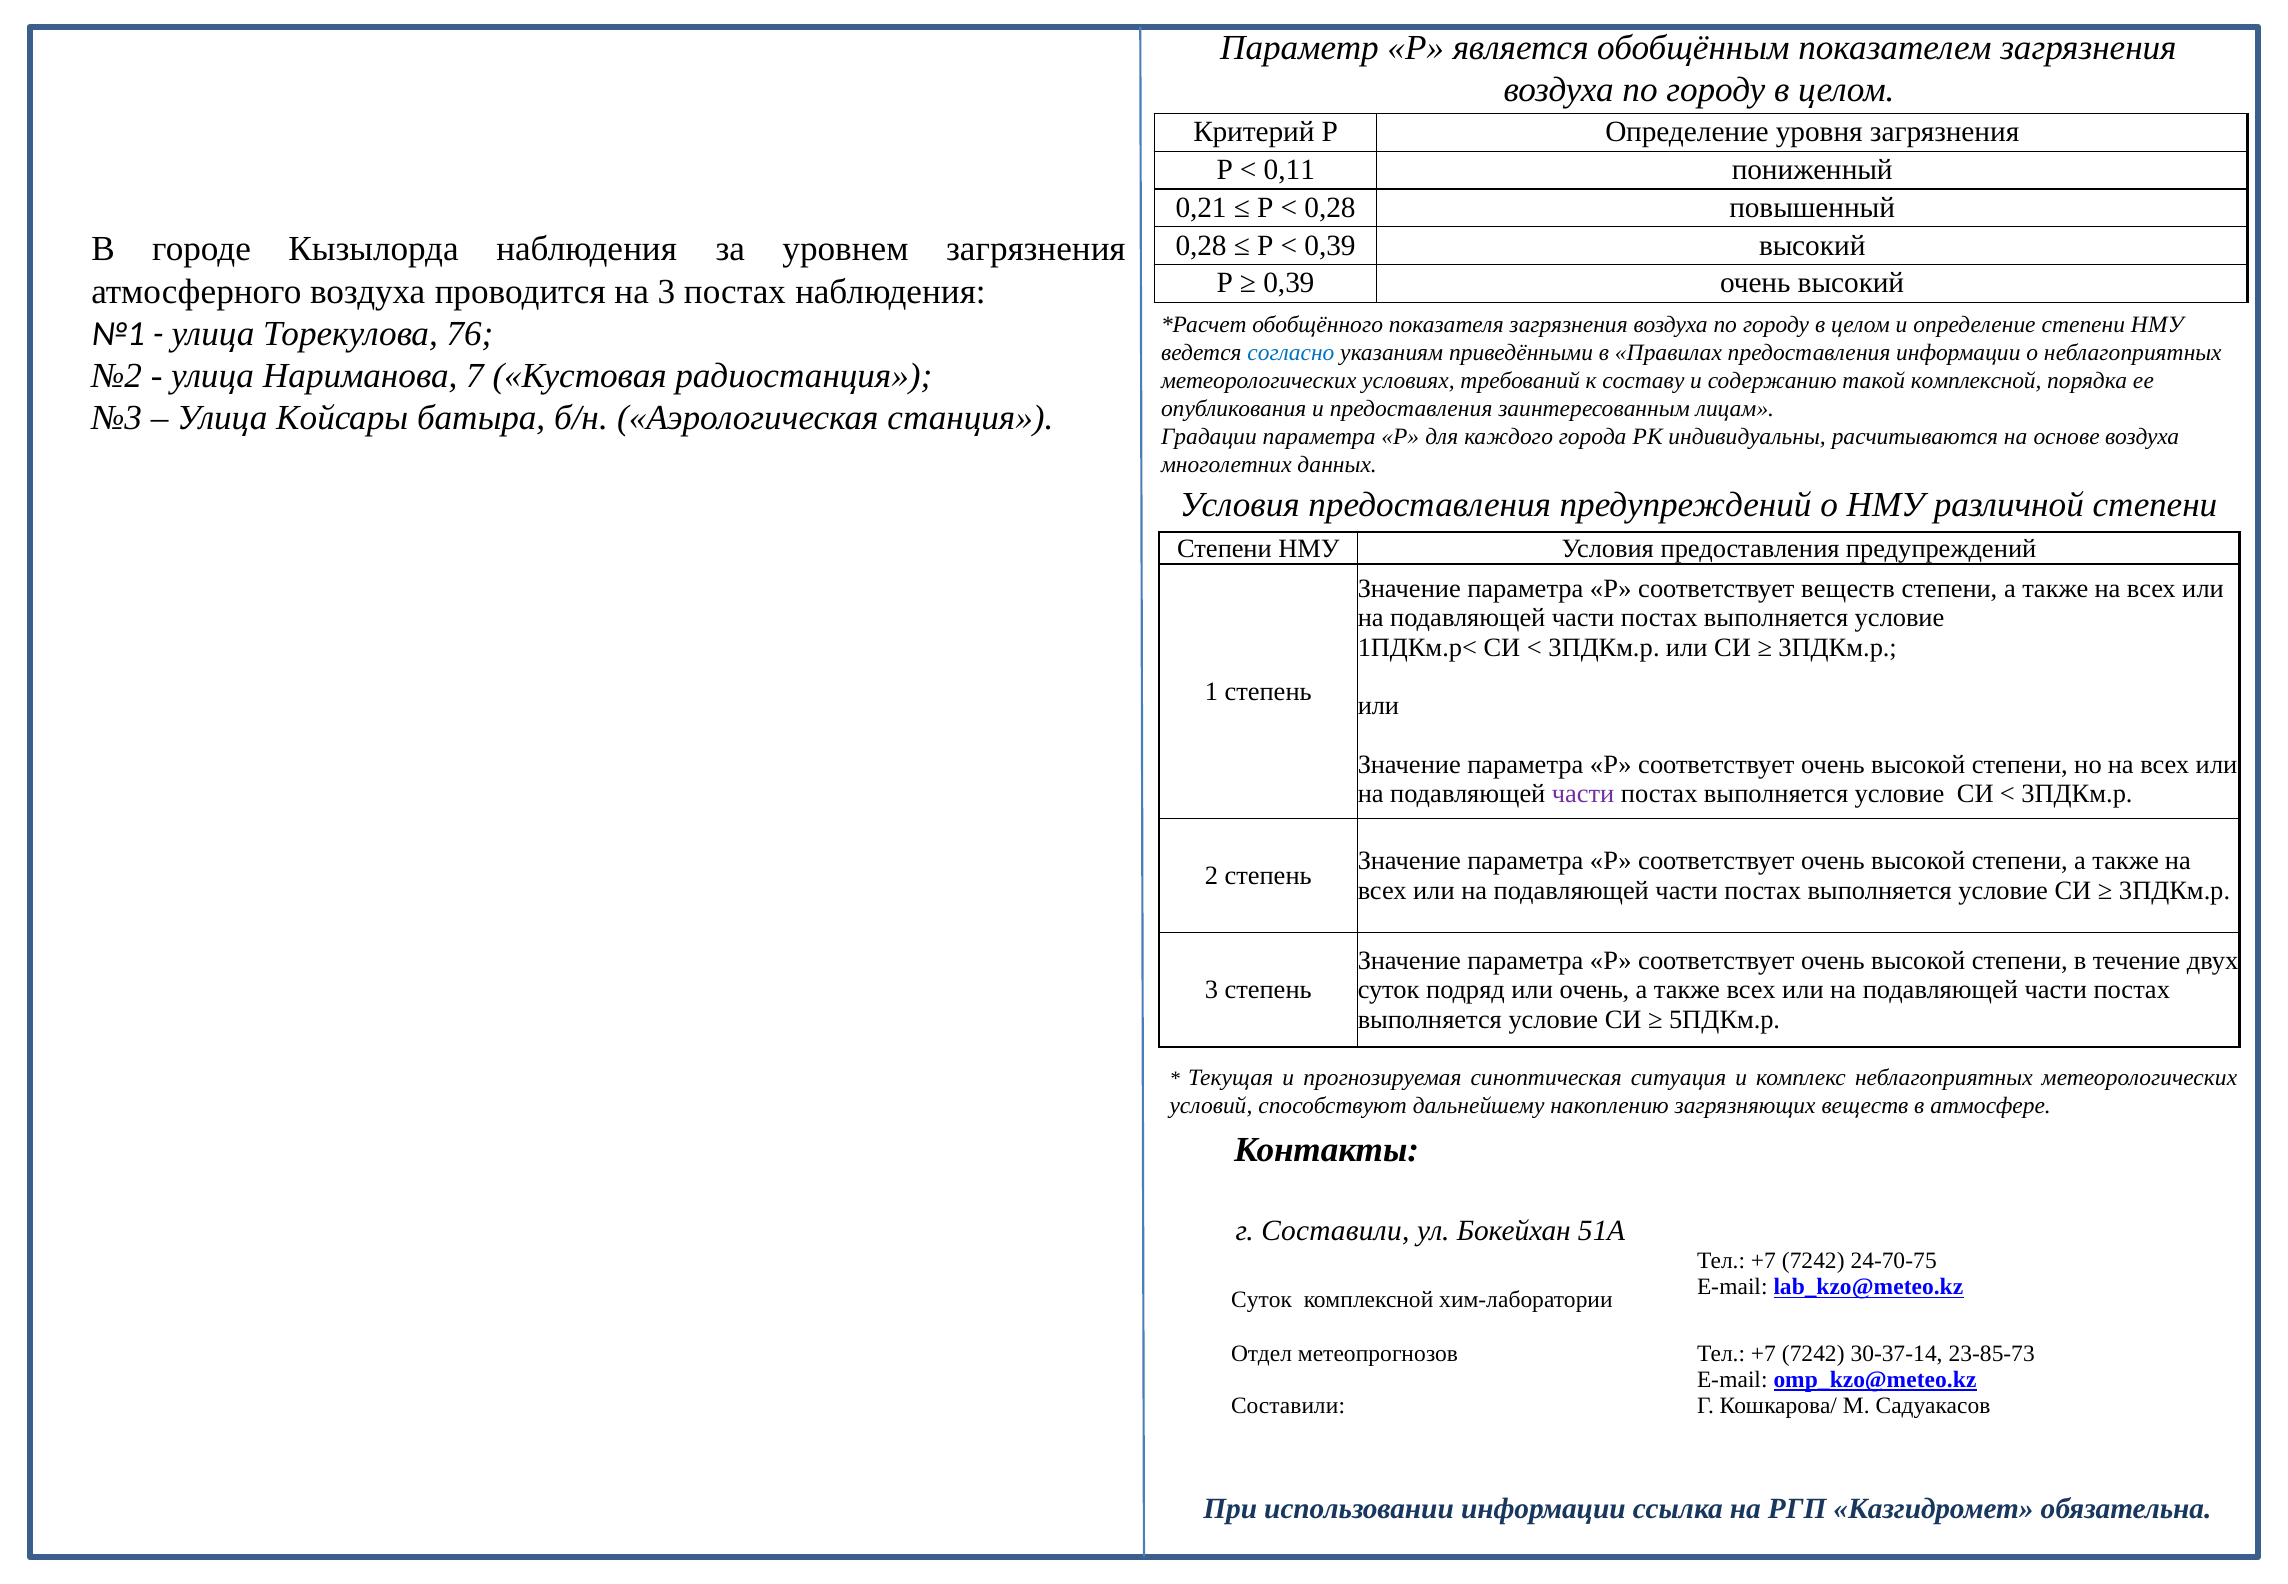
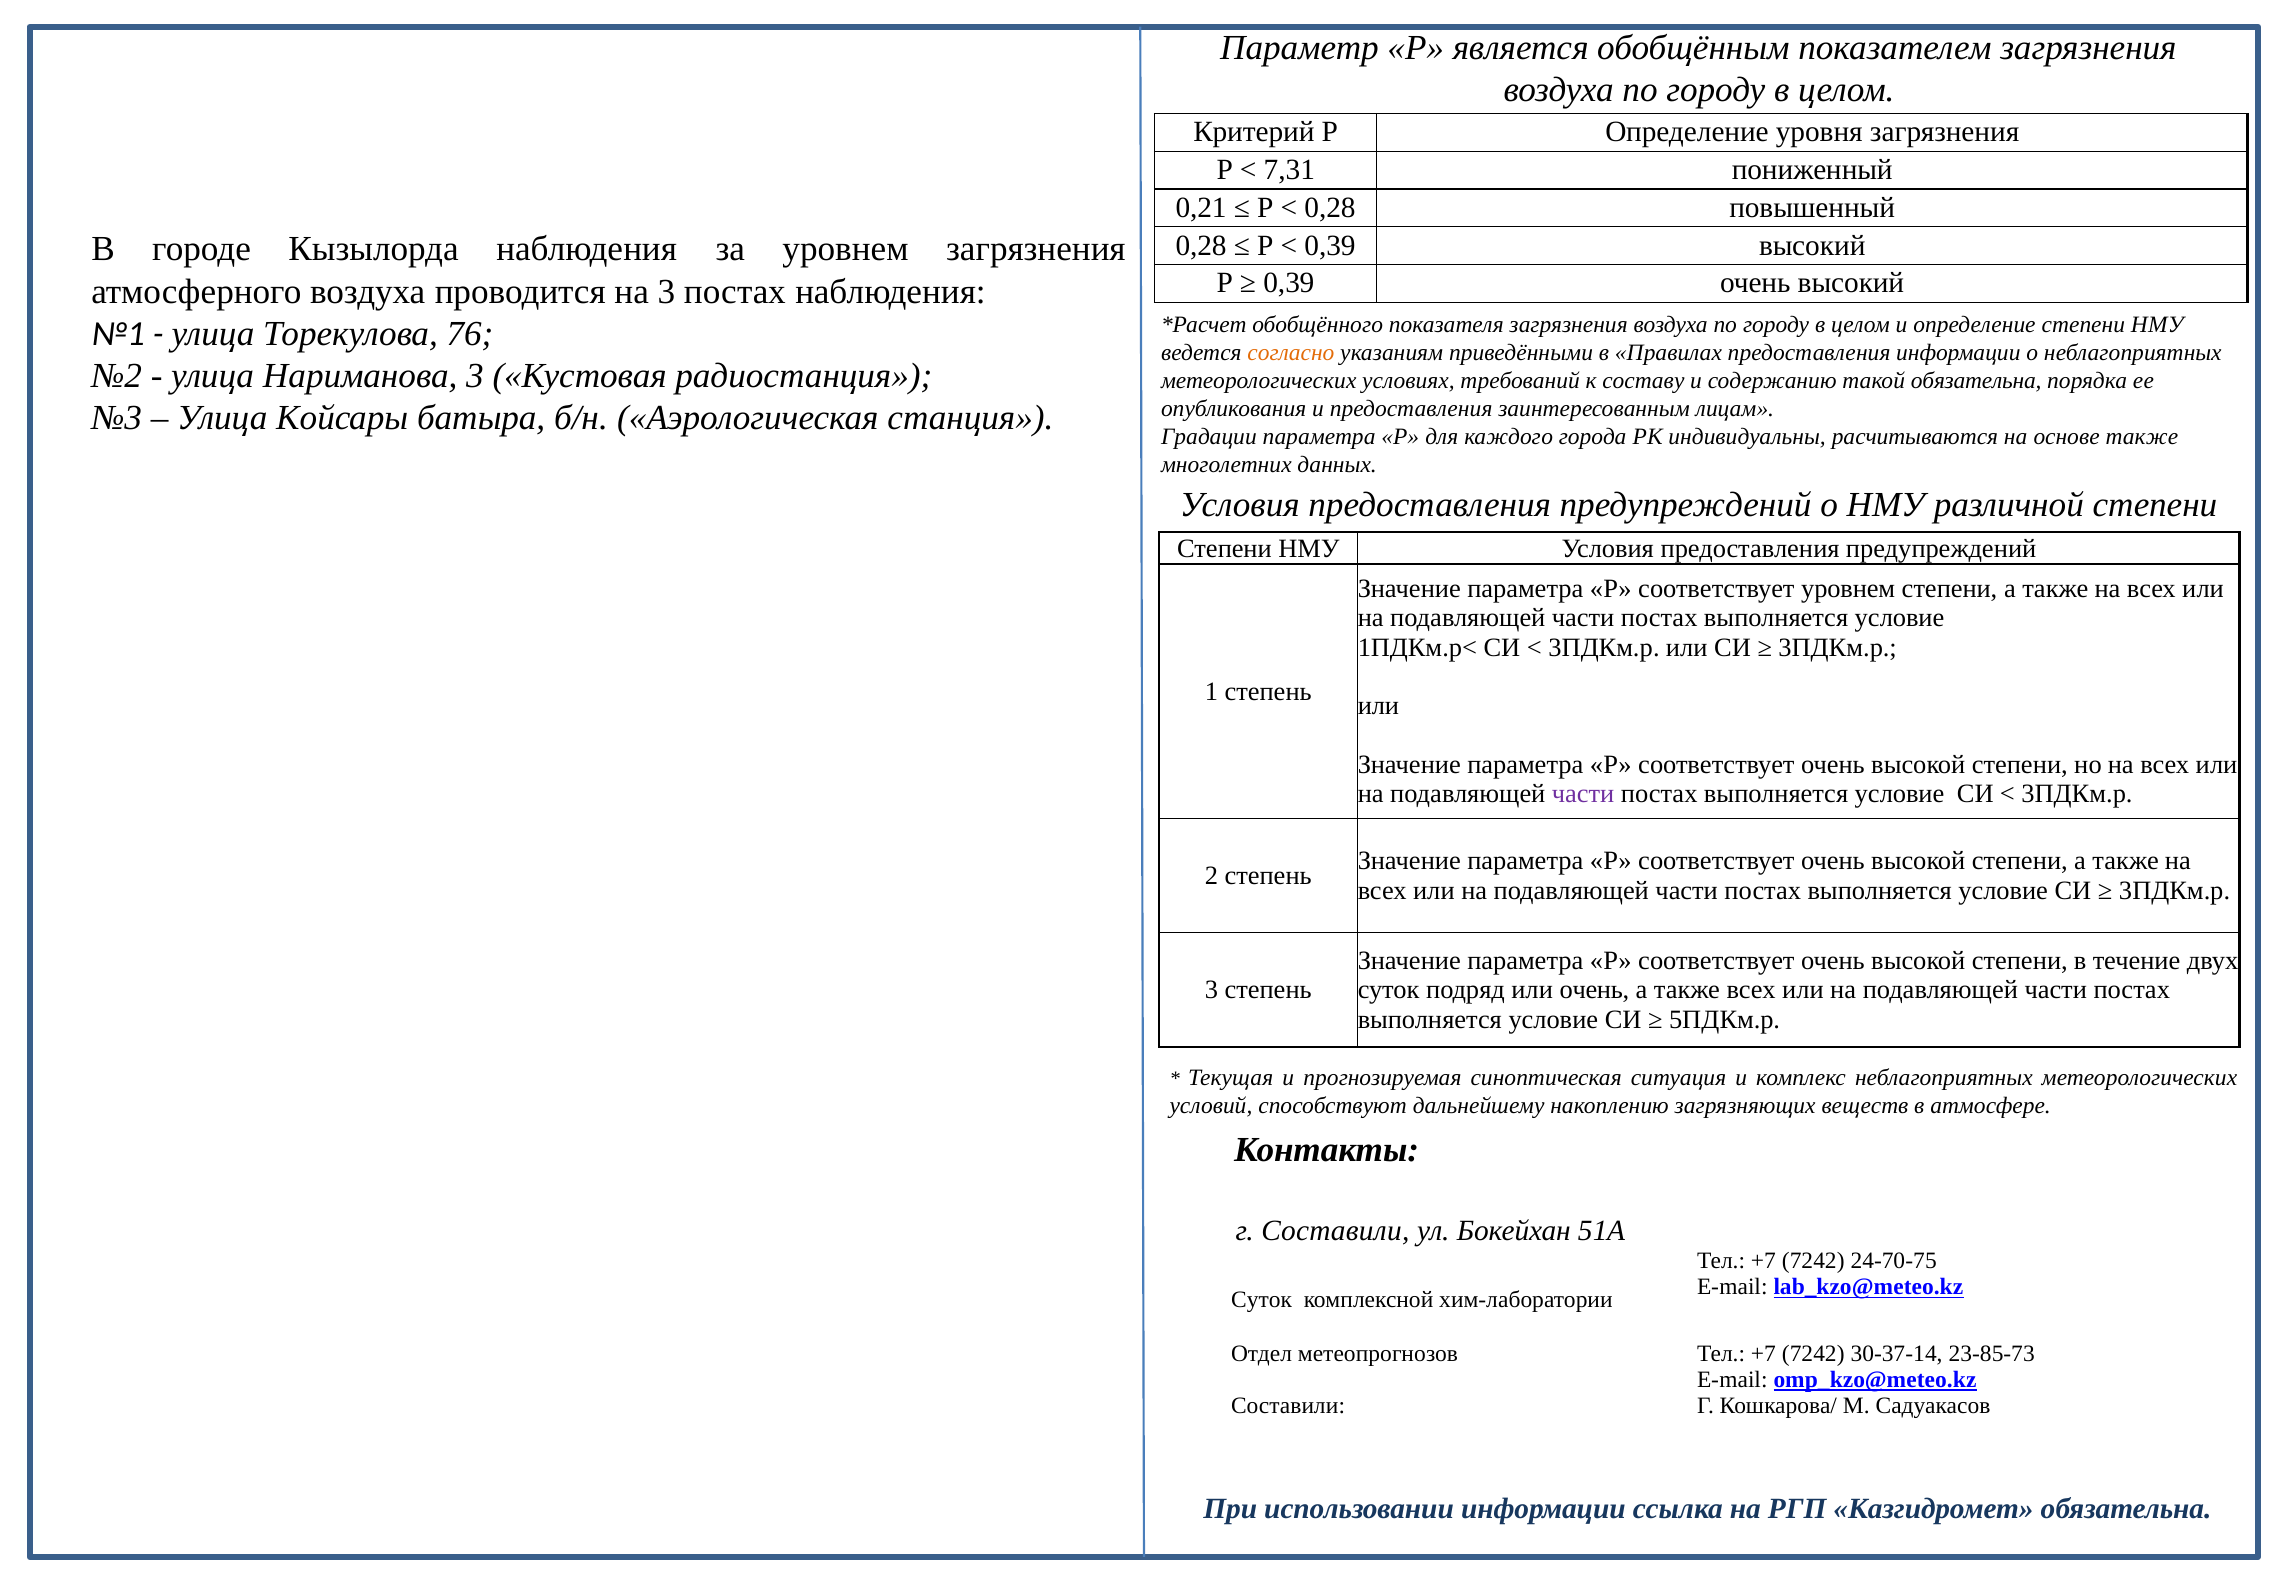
0,11: 0,11 -> 7,31
согласно colour: blue -> orange
Нариманова 7: 7 -> 3
такой комплексной: комплексной -> обязательна
основе воздуха: воздуха -> также
соответствует веществ: веществ -> уровнем
